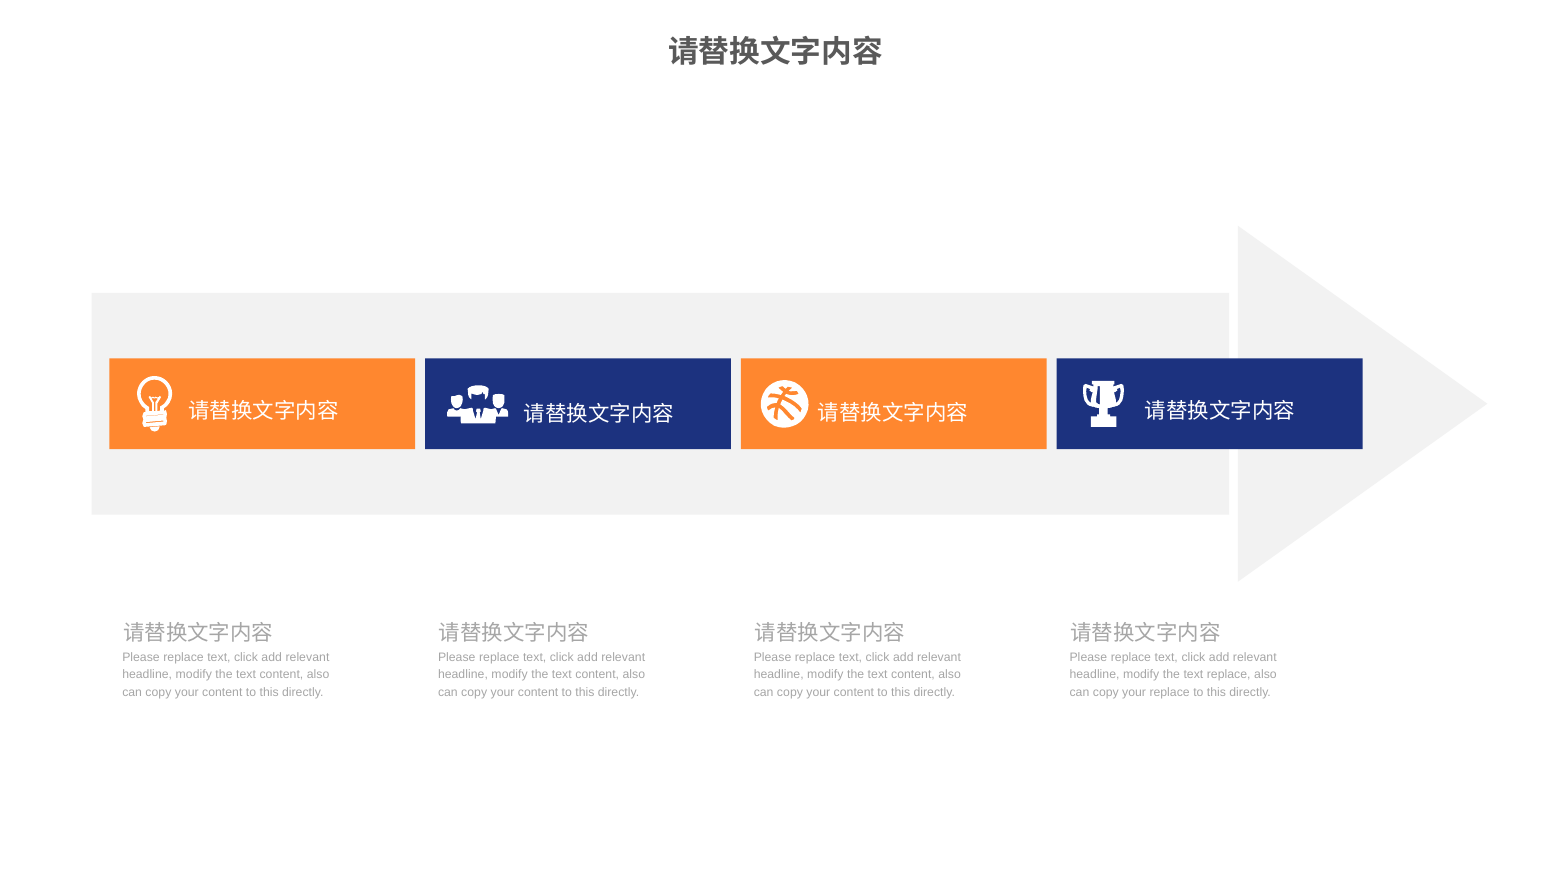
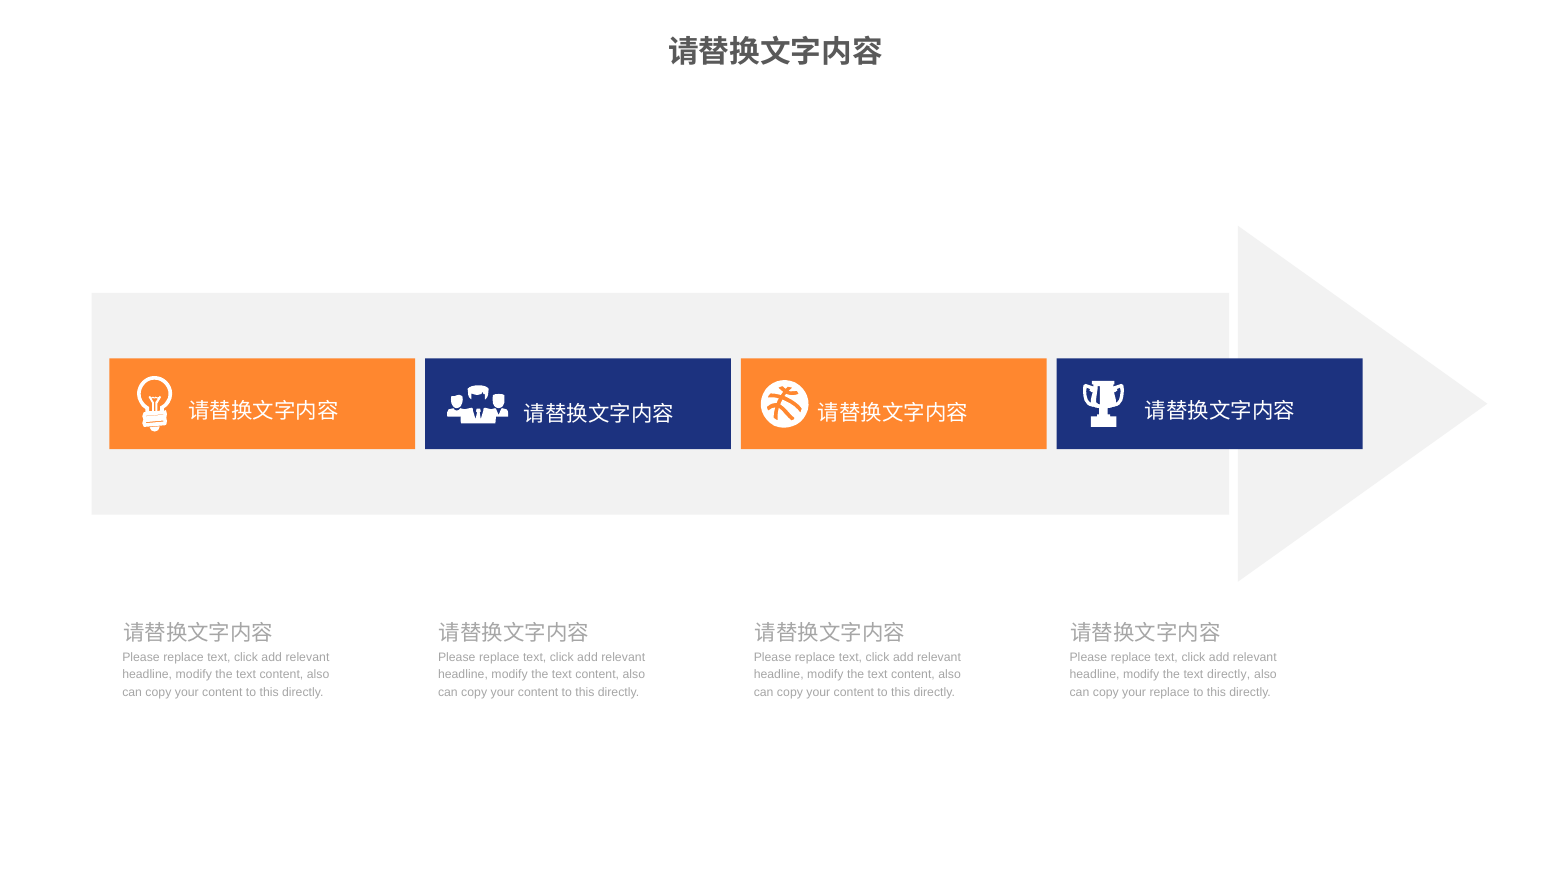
text replace: replace -> directly
